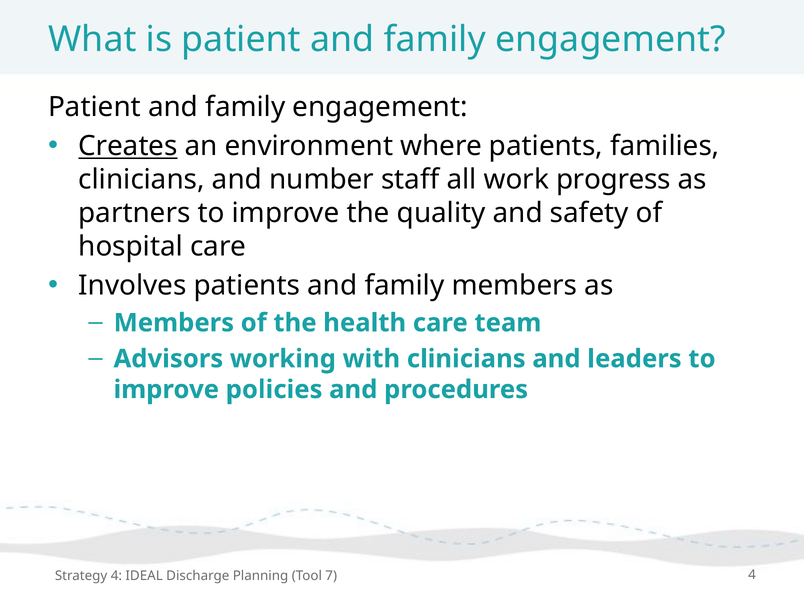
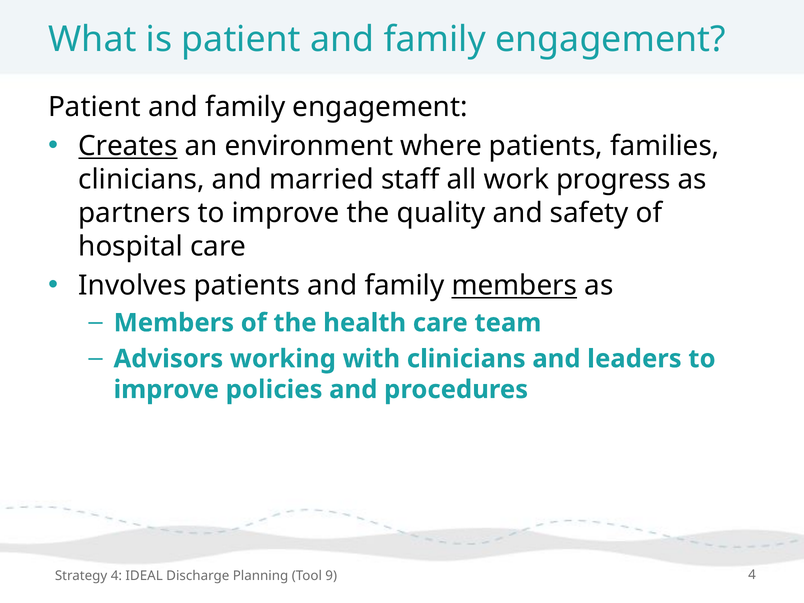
number: number -> married
members at (514, 286) underline: none -> present
7: 7 -> 9
